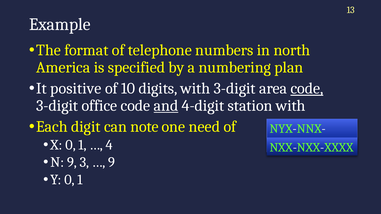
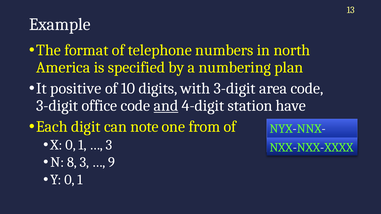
code at (307, 89) underline: present -> none
station with: with -> have
need: need -> from
4 at (109, 145): 4 -> 3
N 9: 9 -> 8
